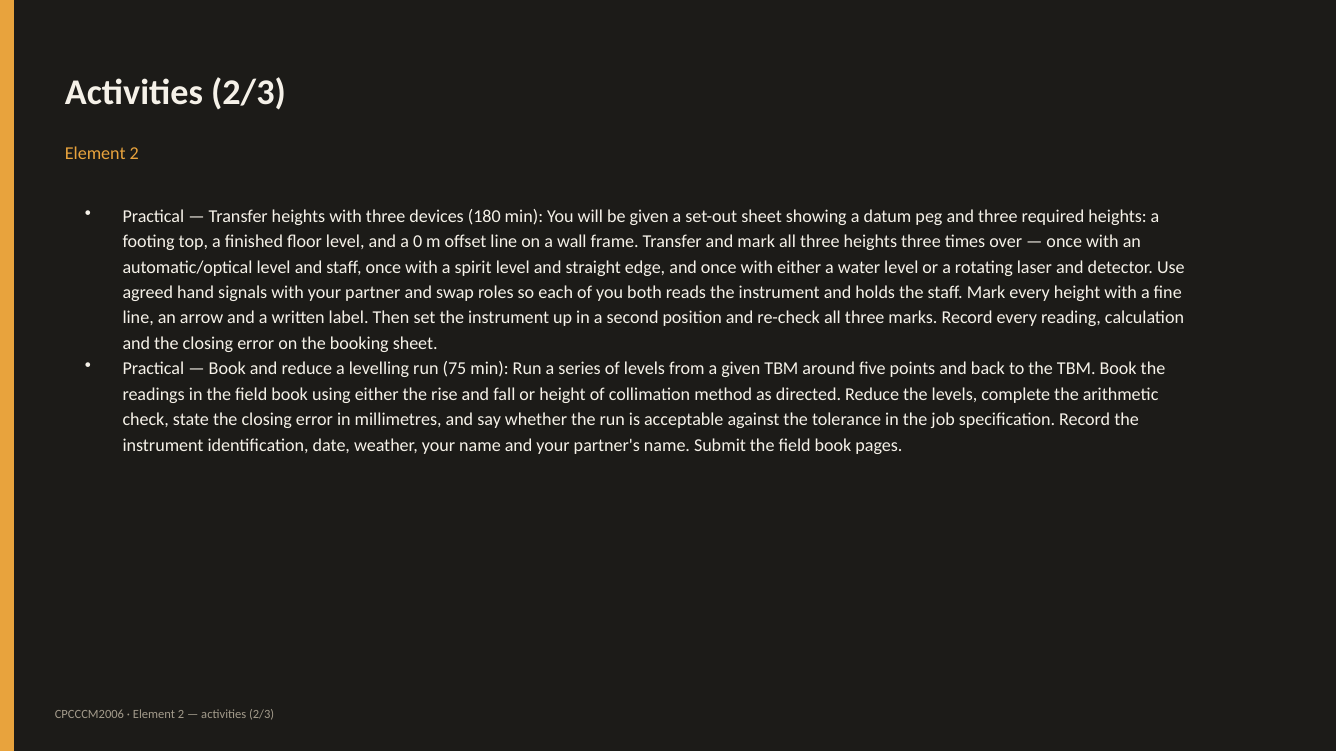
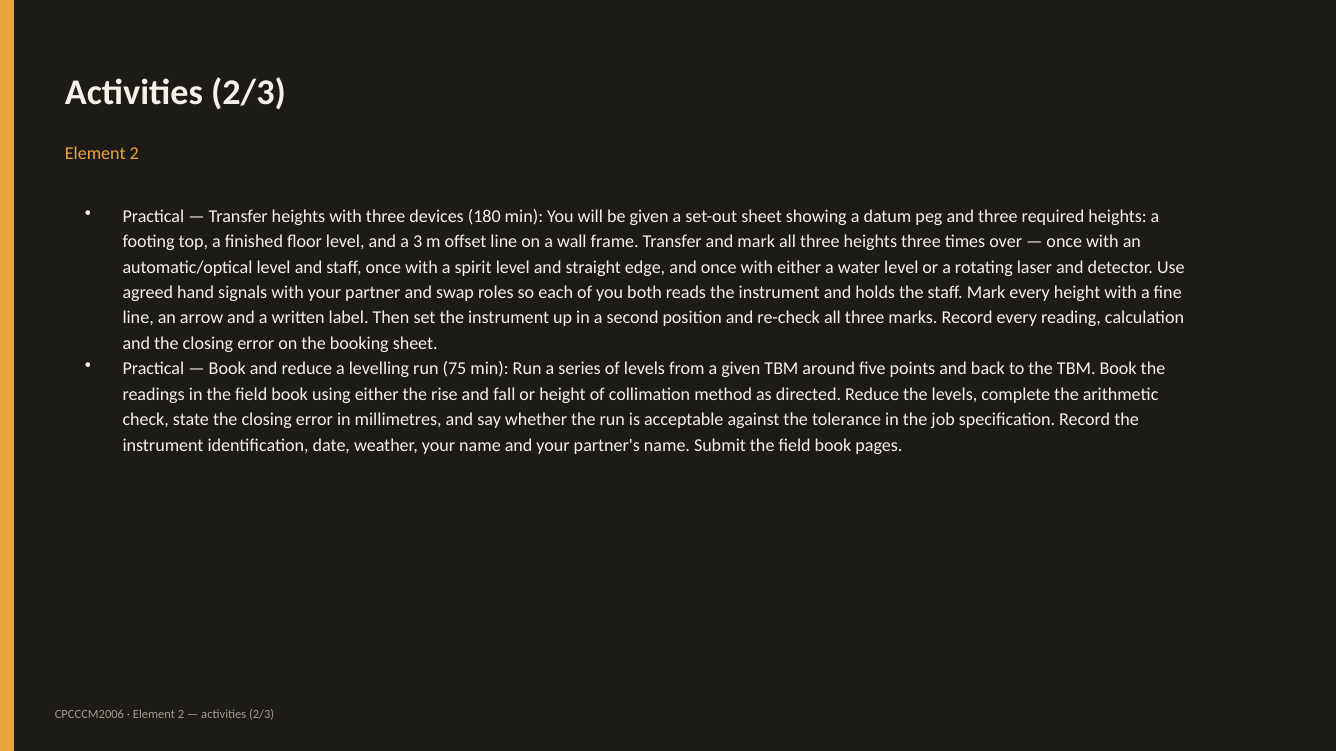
0: 0 -> 3
